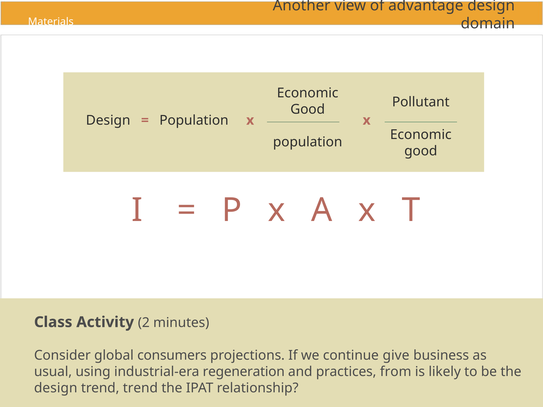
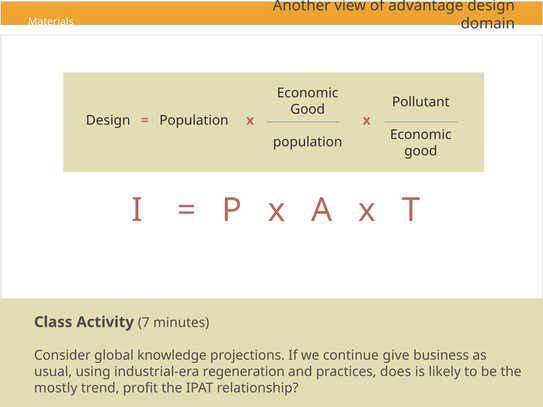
2: 2 -> 7
consumers: consumers -> knowledge
from: from -> does
design at (56, 388): design -> mostly
trend trend: trend -> profit
